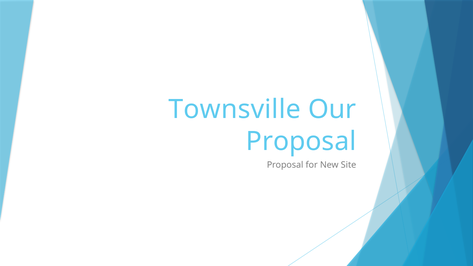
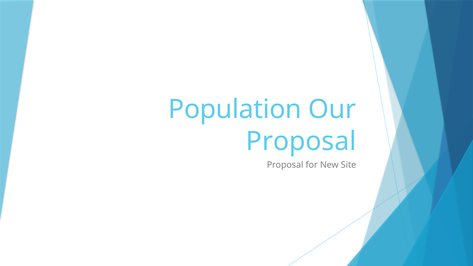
Townsville: Townsville -> Population
